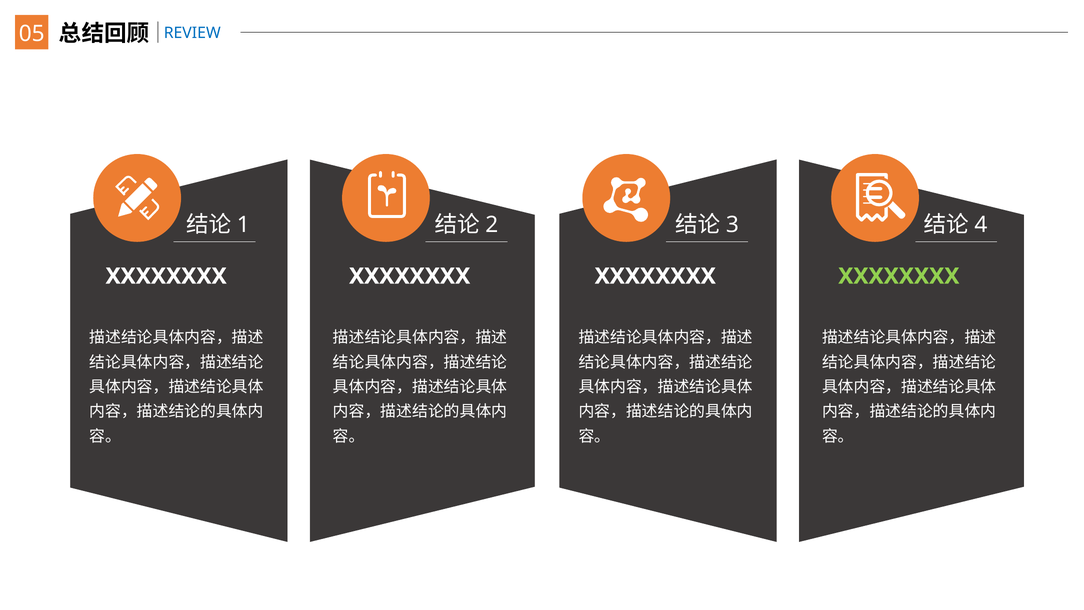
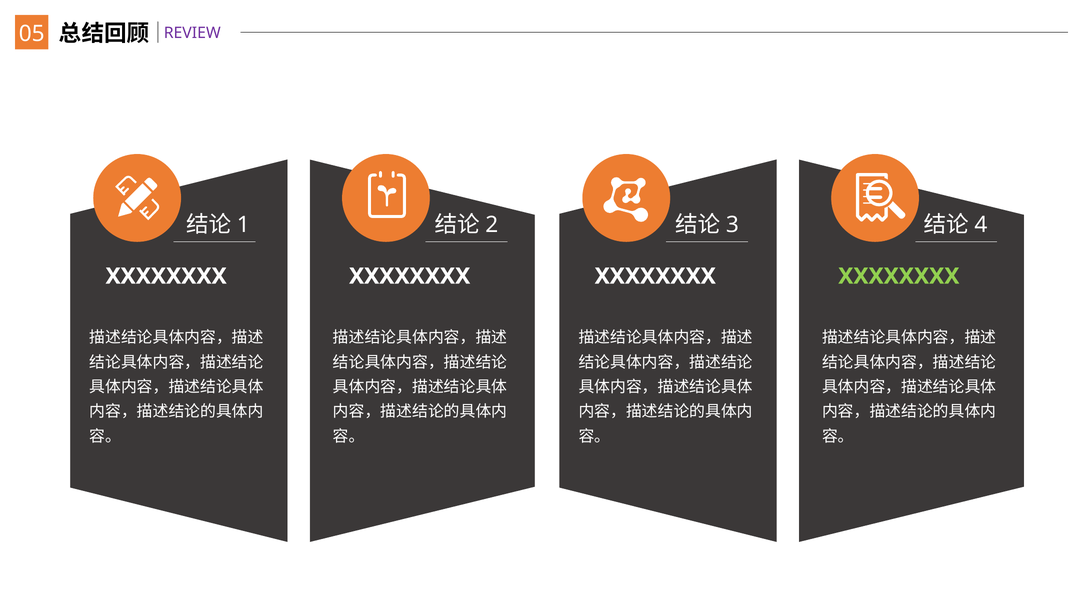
REVIEW colour: blue -> purple
